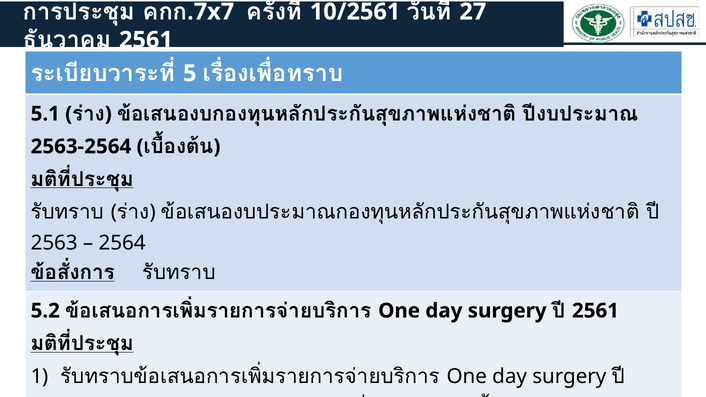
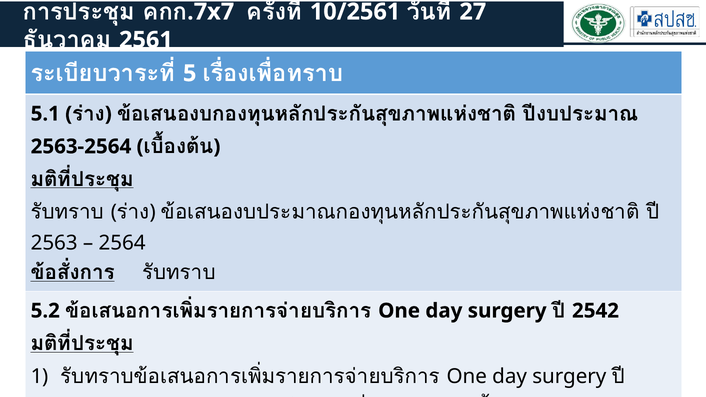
2561 at (595, 311): 2561 -> 2542
